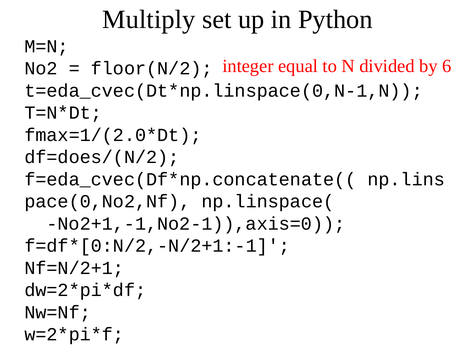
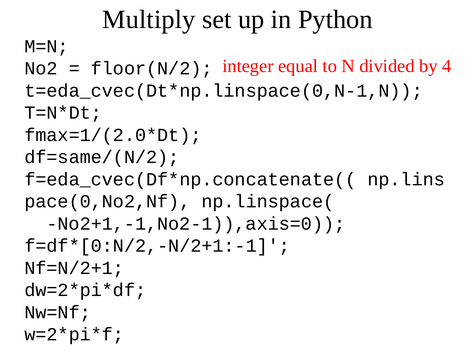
6: 6 -> 4
df=does/(N/2: df=does/(N/2 -> df=same/(N/2
